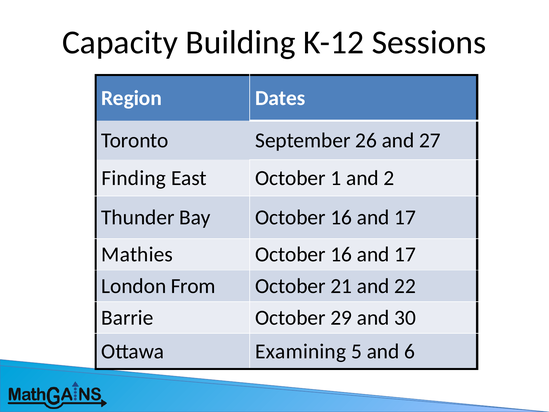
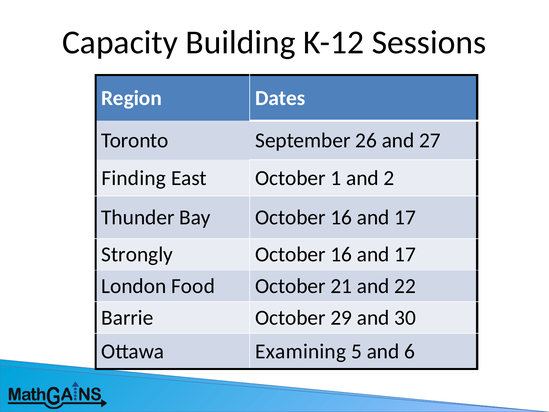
Mathies: Mathies -> Strongly
From: From -> Food
